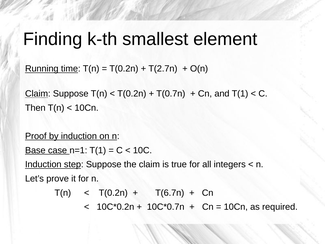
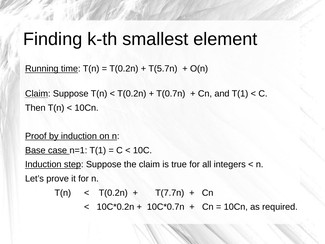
T(2.7n: T(2.7n -> T(5.7n
T(6.7n: T(6.7n -> T(7.7n
